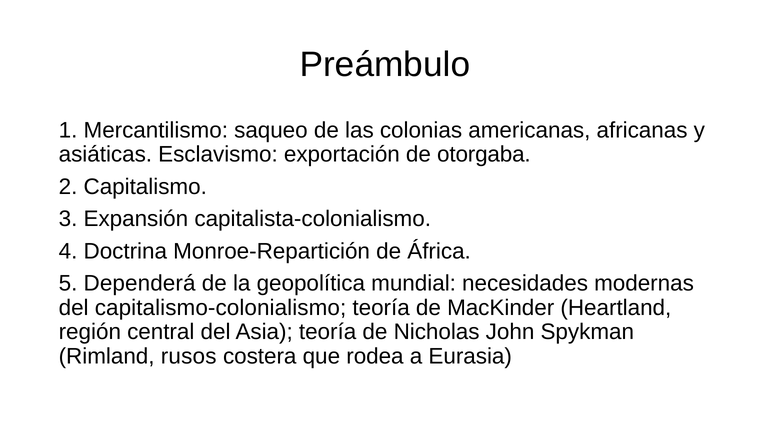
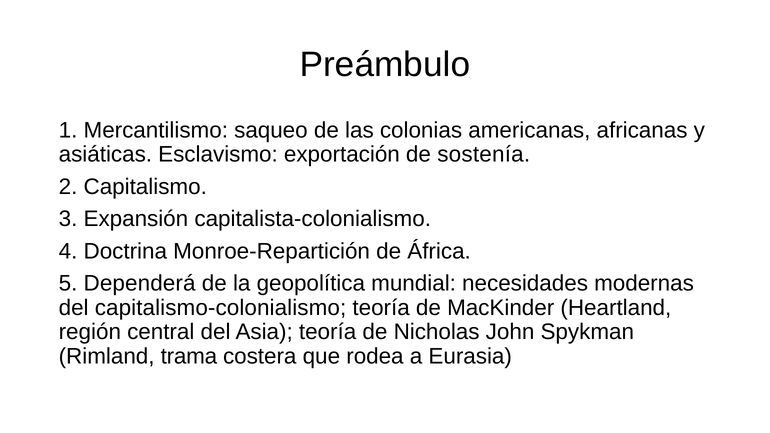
otorgaba: otorgaba -> sostenía
rusos: rusos -> trama
